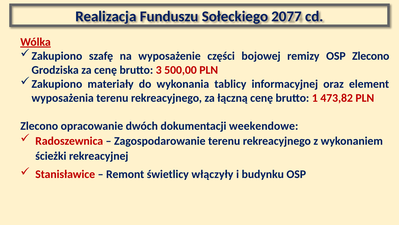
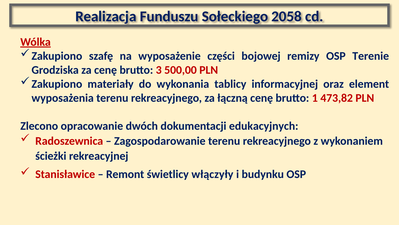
2077: 2077 -> 2058
OSP Zlecono: Zlecono -> Terenie
weekendowe: weekendowe -> edukacyjnych
